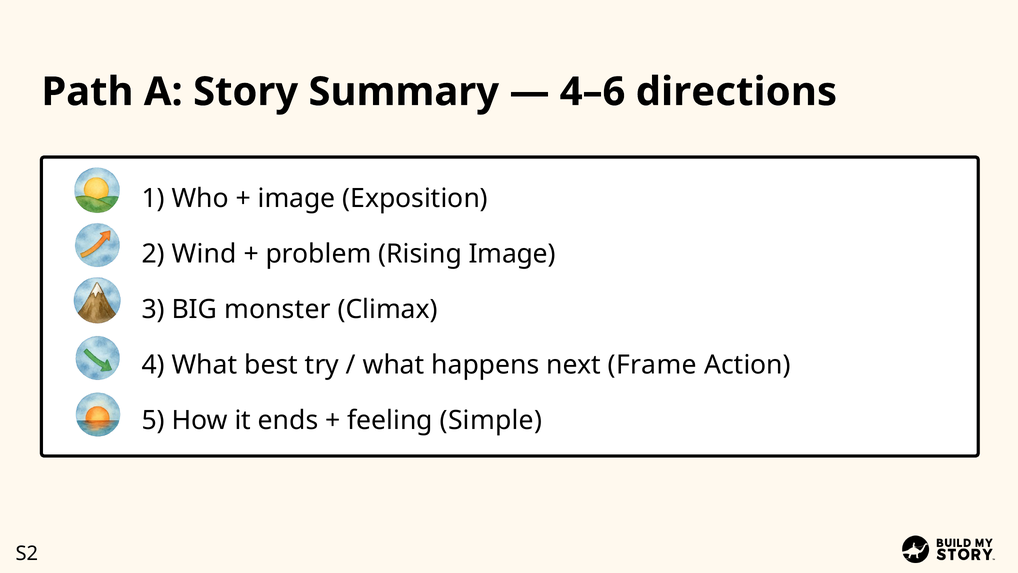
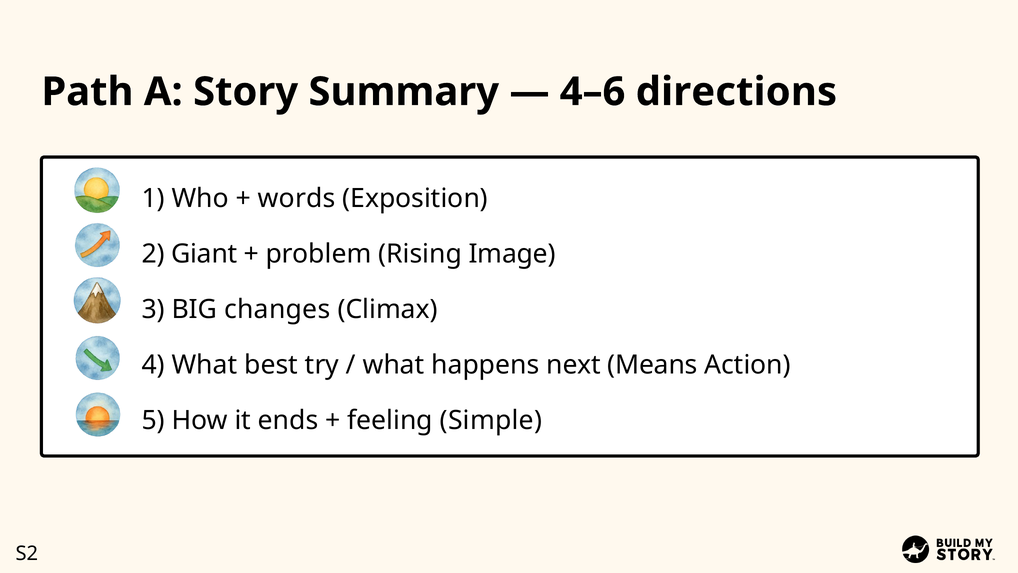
image at (297, 198): image -> words
Wind: Wind -> Giant
monster: monster -> changes
Frame: Frame -> Means
